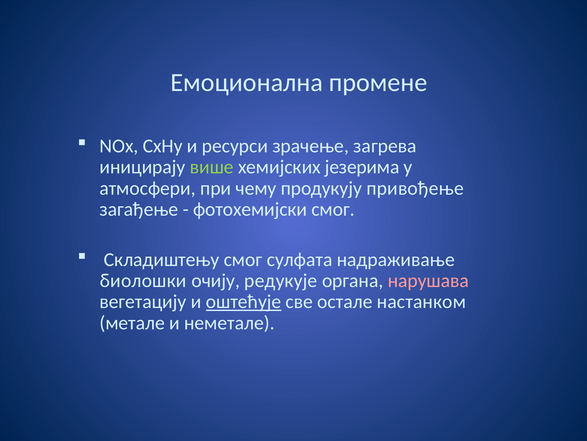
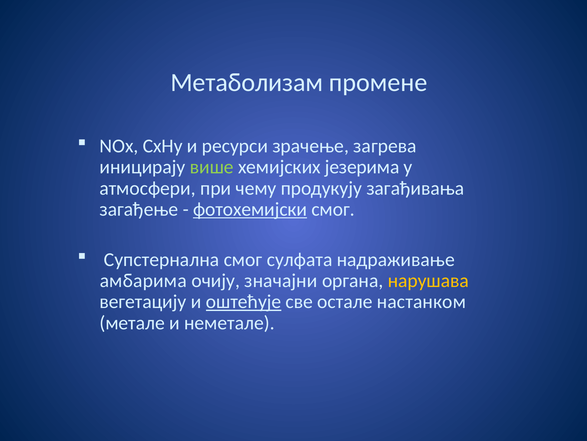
Емоционална: Емоционална -> Метаболизам
привођење: привођење -> загађивања
фотохемијски underline: none -> present
Складиштењу: Складиштењу -> Супстернална
биолошки: биолошки -> амбарима
редукује: редукује -> значајни
нарушава colour: pink -> yellow
